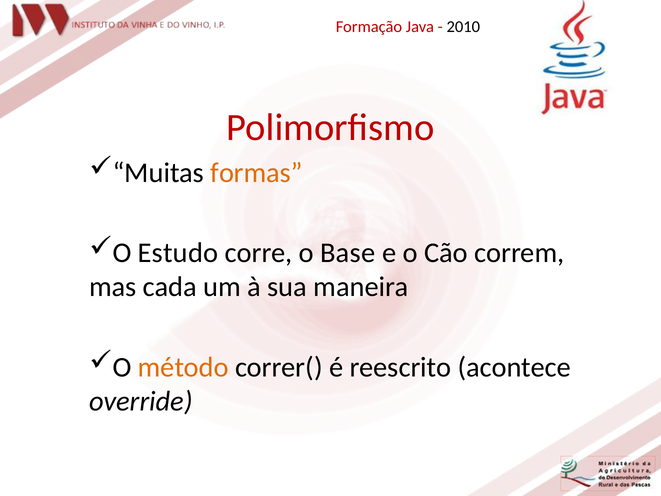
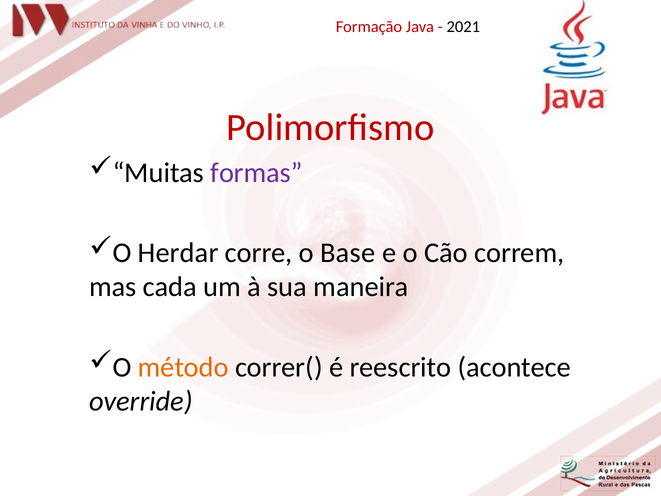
2010: 2010 -> 2021
formas colour: orange -> purple
Estudo: Estudo -> Herdar
